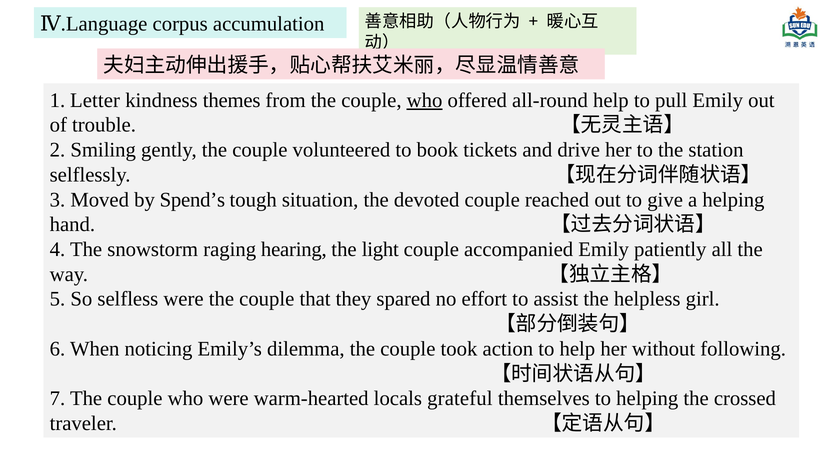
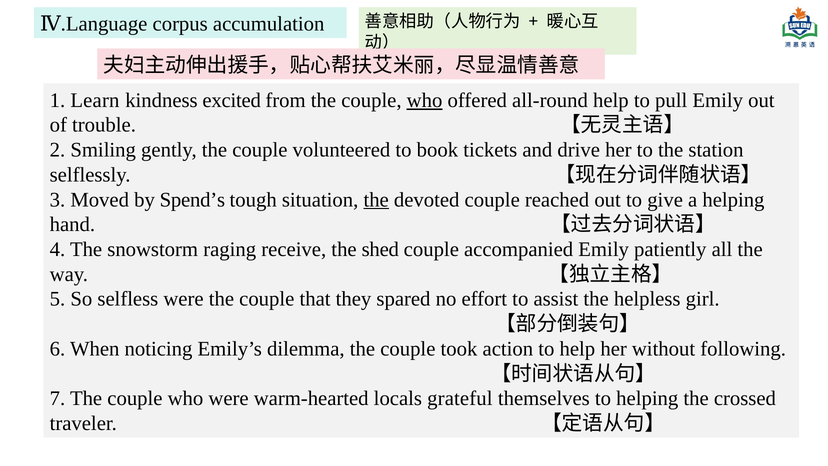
Letter: Letter -> Learn
themes: themes -> excited
the at (376, 200) underline: none -> present
hearing: hearing -> receive
light: light -> shed
